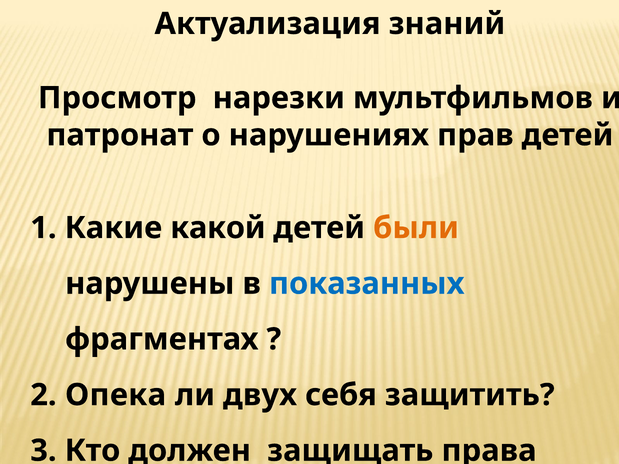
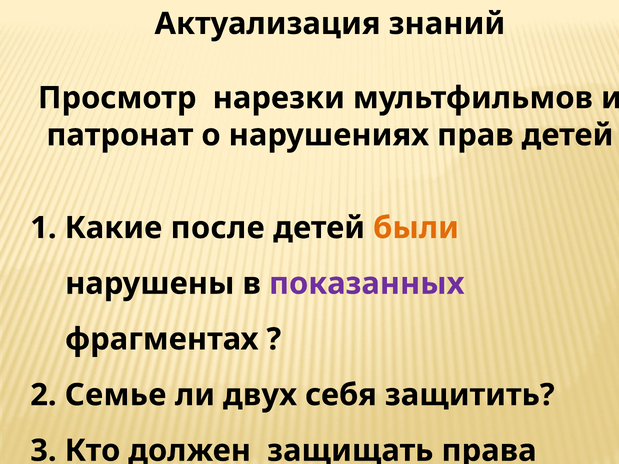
какой: какой -> после
показанных colour: blue -> purple
Опека: Опека -> Семье
